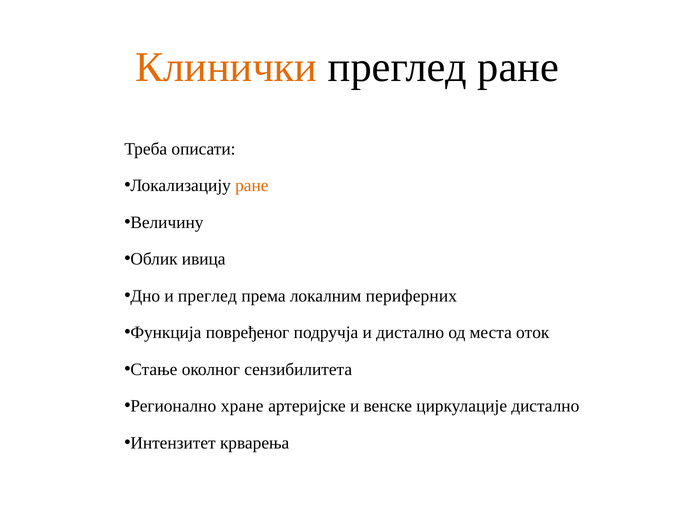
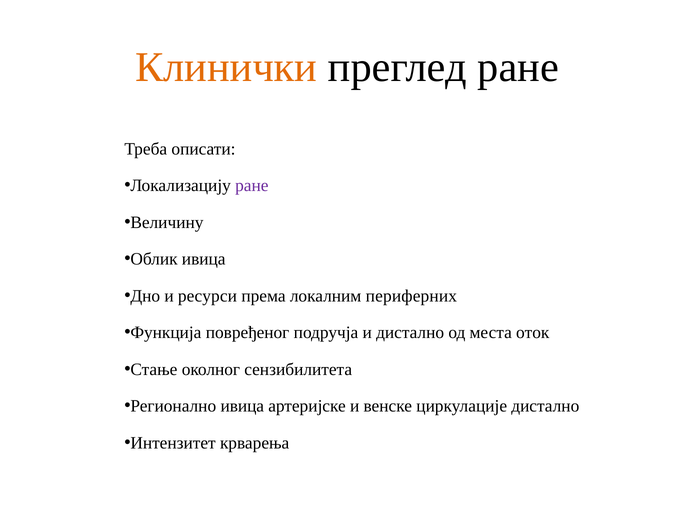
ране at (252, 186) colour: orange -> purple
и преглед: преглед -> ресурси
Регионално хране: хране -> ивица
